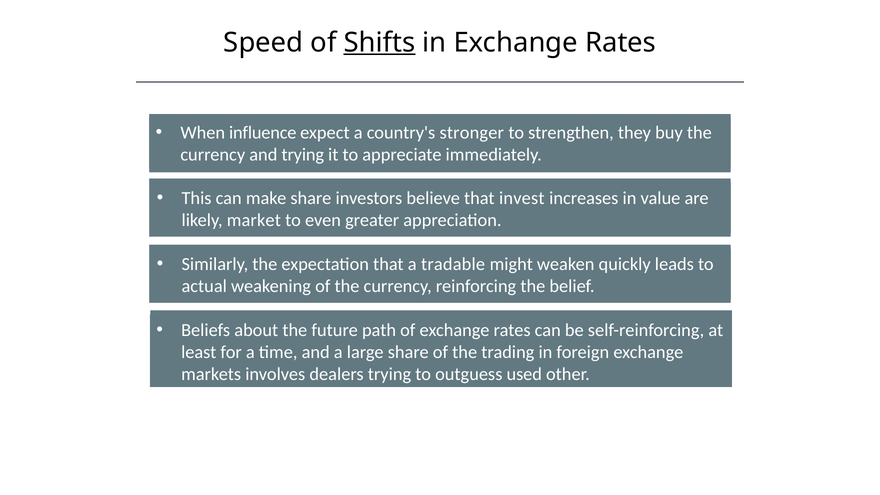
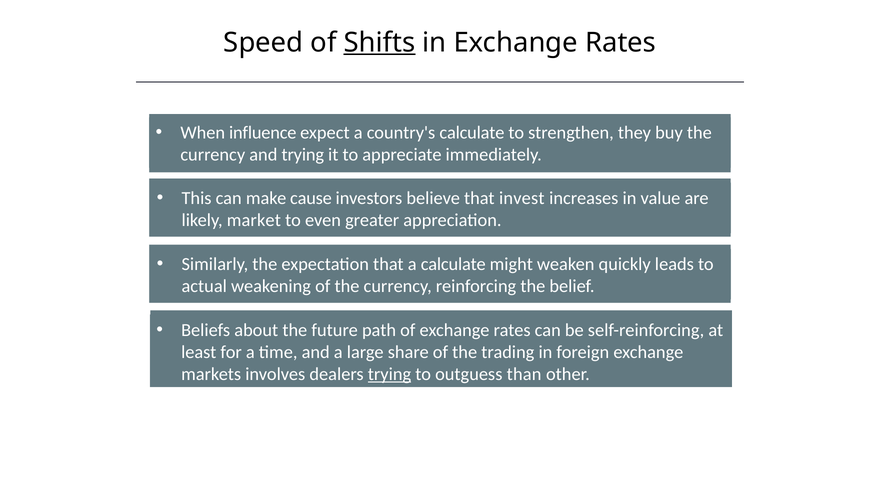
country's stronger: stronger -> calculate
make share: share -> cause
a tradable: tradable -> calculate
trying at (389, 374) underline: none -> present
used: used -> than
